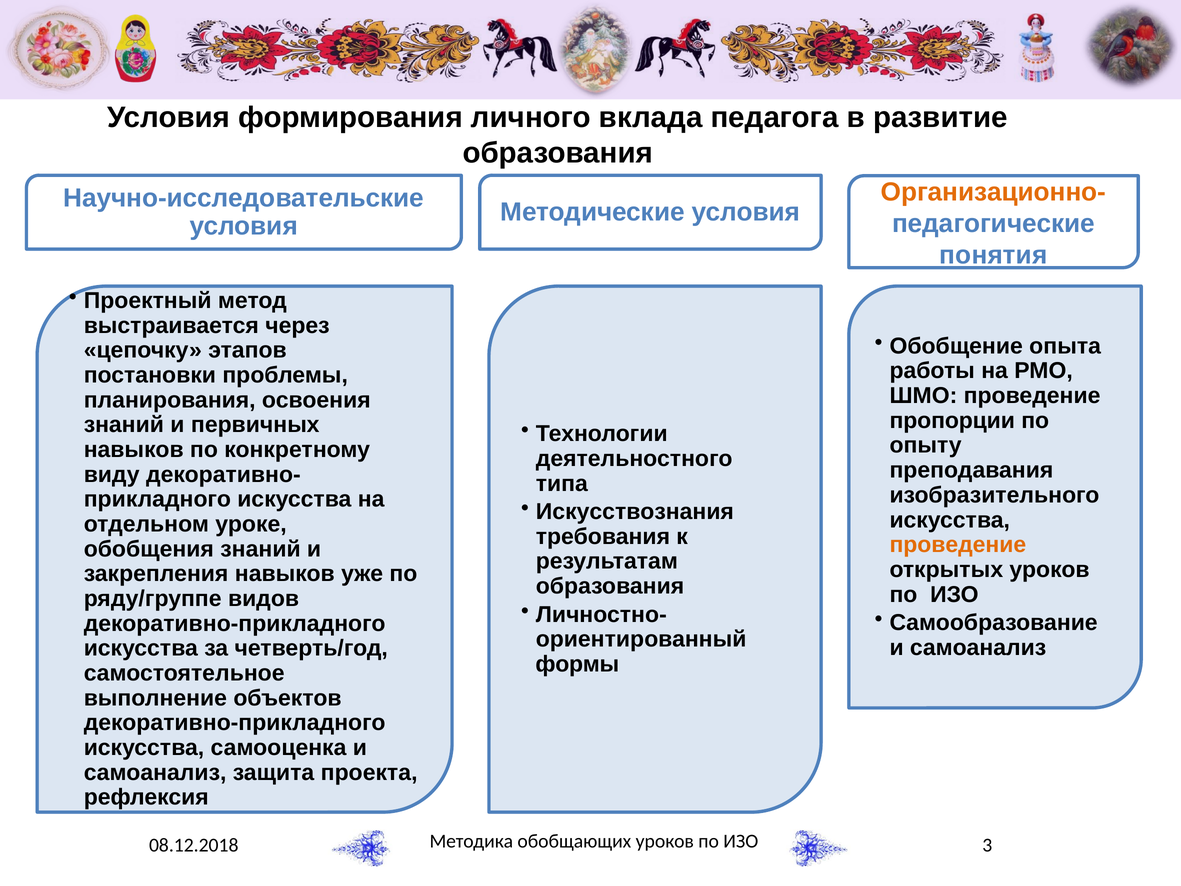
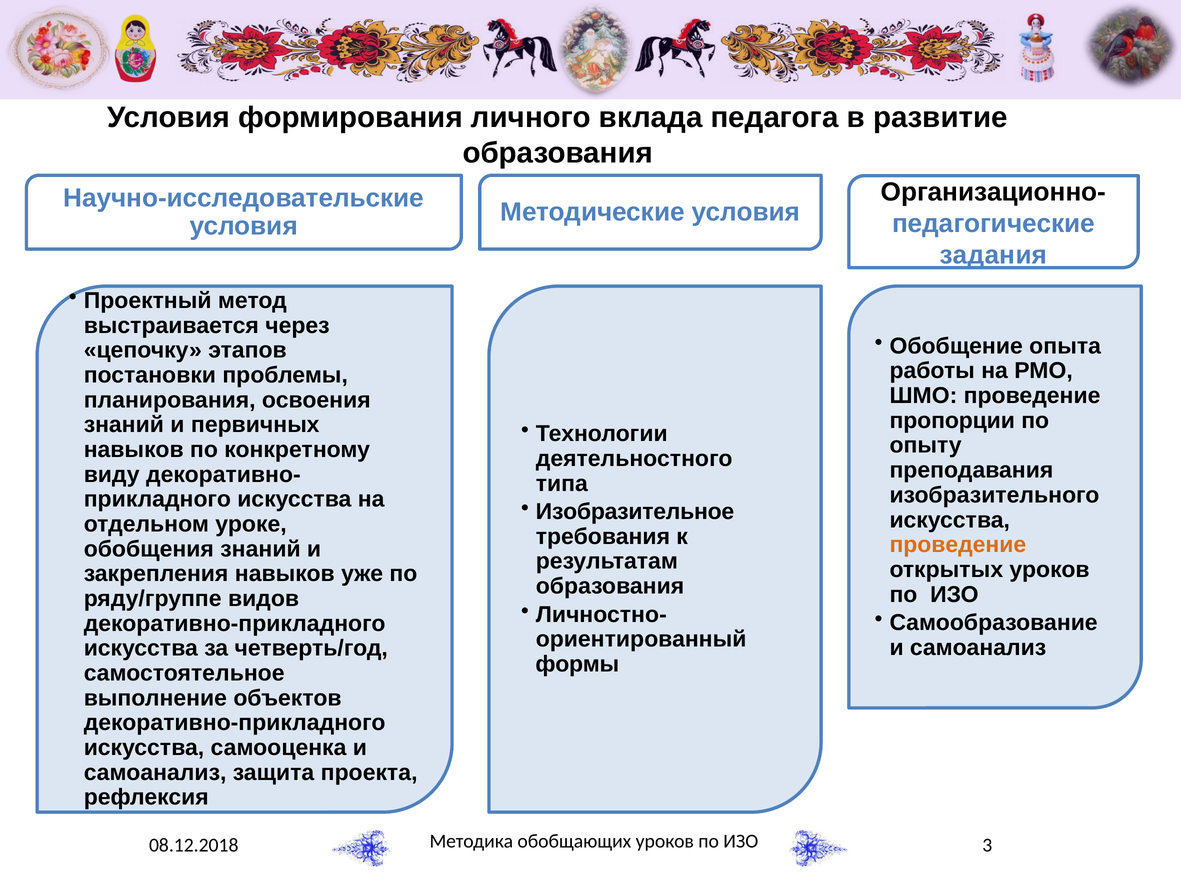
Организационно- colour: orange -> black
понятия: понятия -> задания
Искусствознания: Искусствознания -> Изобразительное
